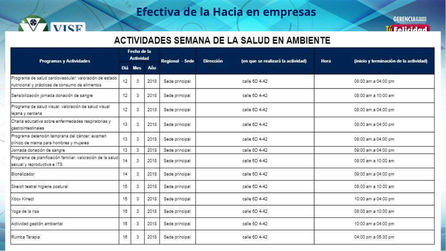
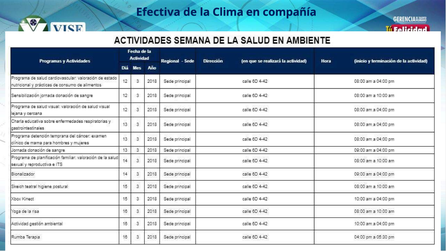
Hacia: Hacia -> Clima
empresas: empresas -> compañía
